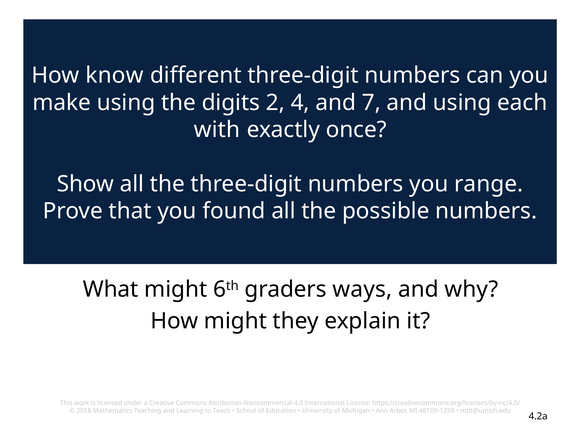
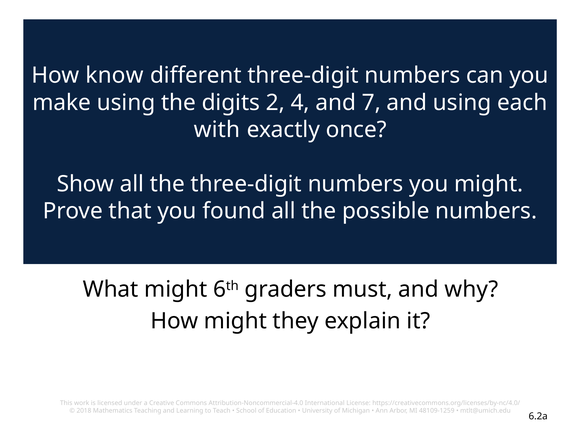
you range: range -> might
ways: ways -> must
4.2a: 4.2a -> 6.2a
